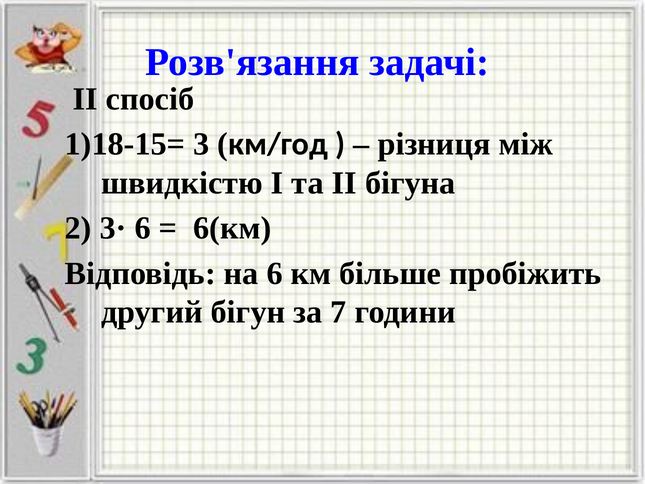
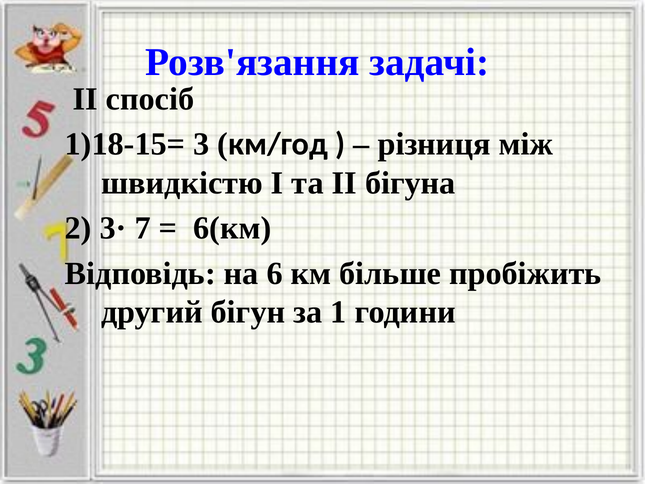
3· 6: 6 -> 7
7: 7 -> 1
